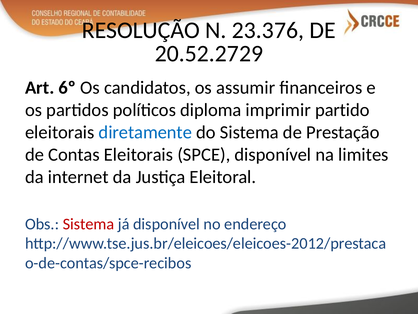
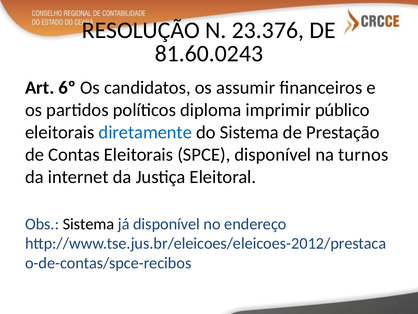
20.52.2729: 20.52.2729 -> 81.60.0243
partido: partido -> público
limites: limites -> turnos
Sistema at (88, 224) colour: red -> black
